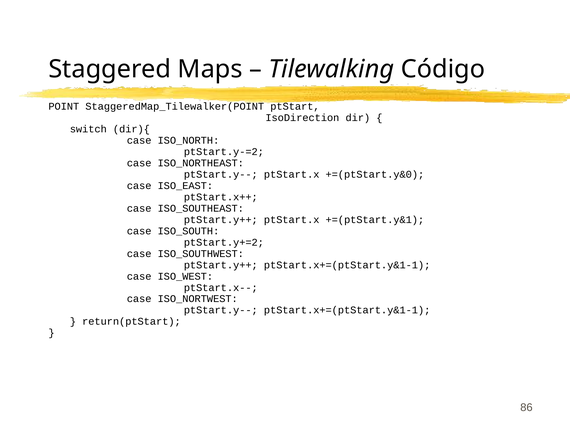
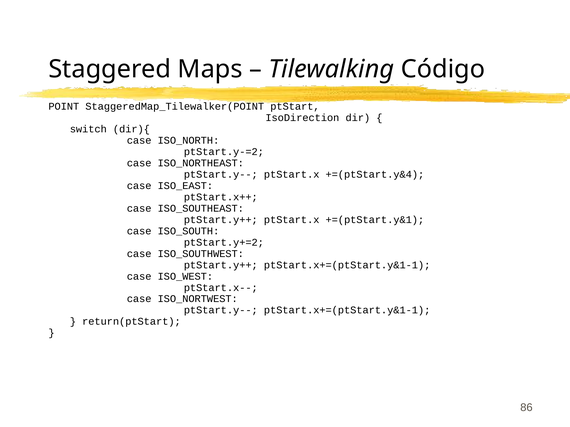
+=(ptStart.y&0: +=(ptStart.y&0 -> +=(ptStart.y&4
